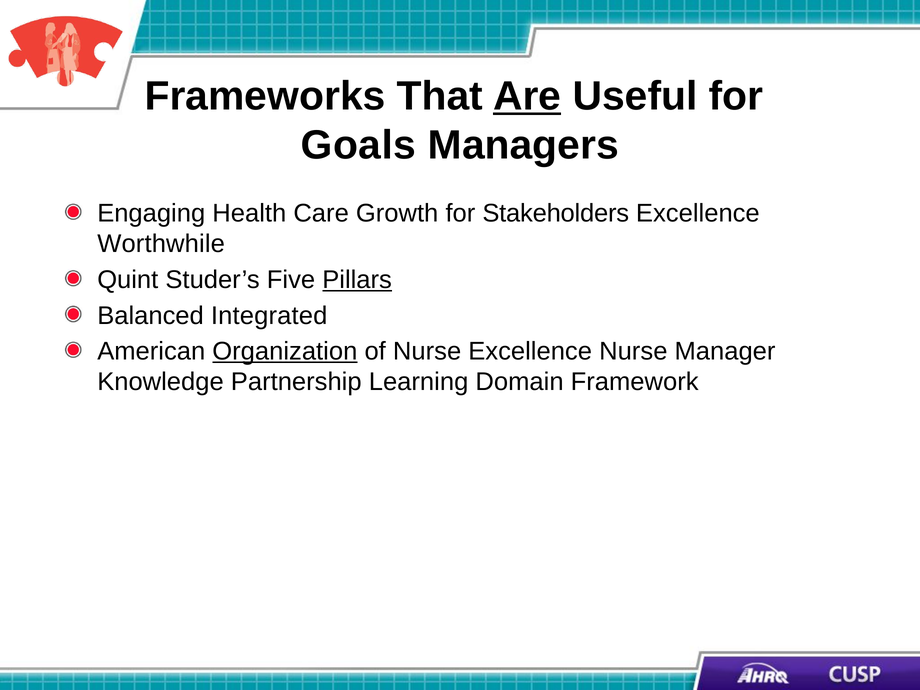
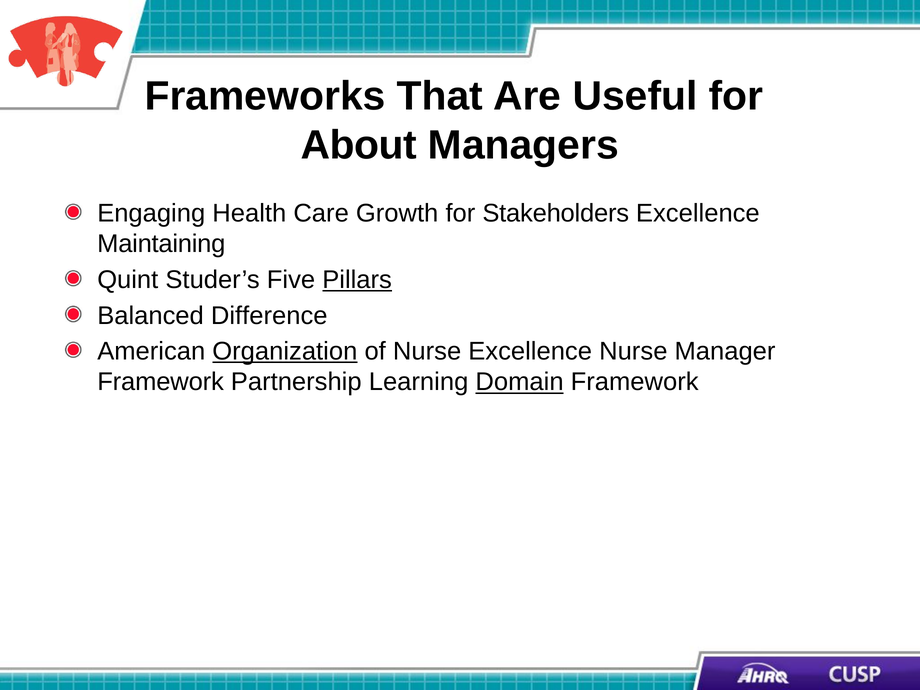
Are underline: present -> none
Goals: Goals -> About
Worthwhile: Worthwhile -> Maintaining
Integrated: Integrated -> Difference
Knowledge at (160, 382): Knowledge -> Framework
Domain underline: none -> present
